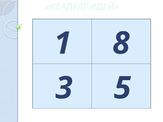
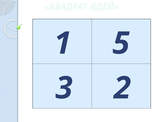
8: 8 -> 5
5: 5 -> 2
